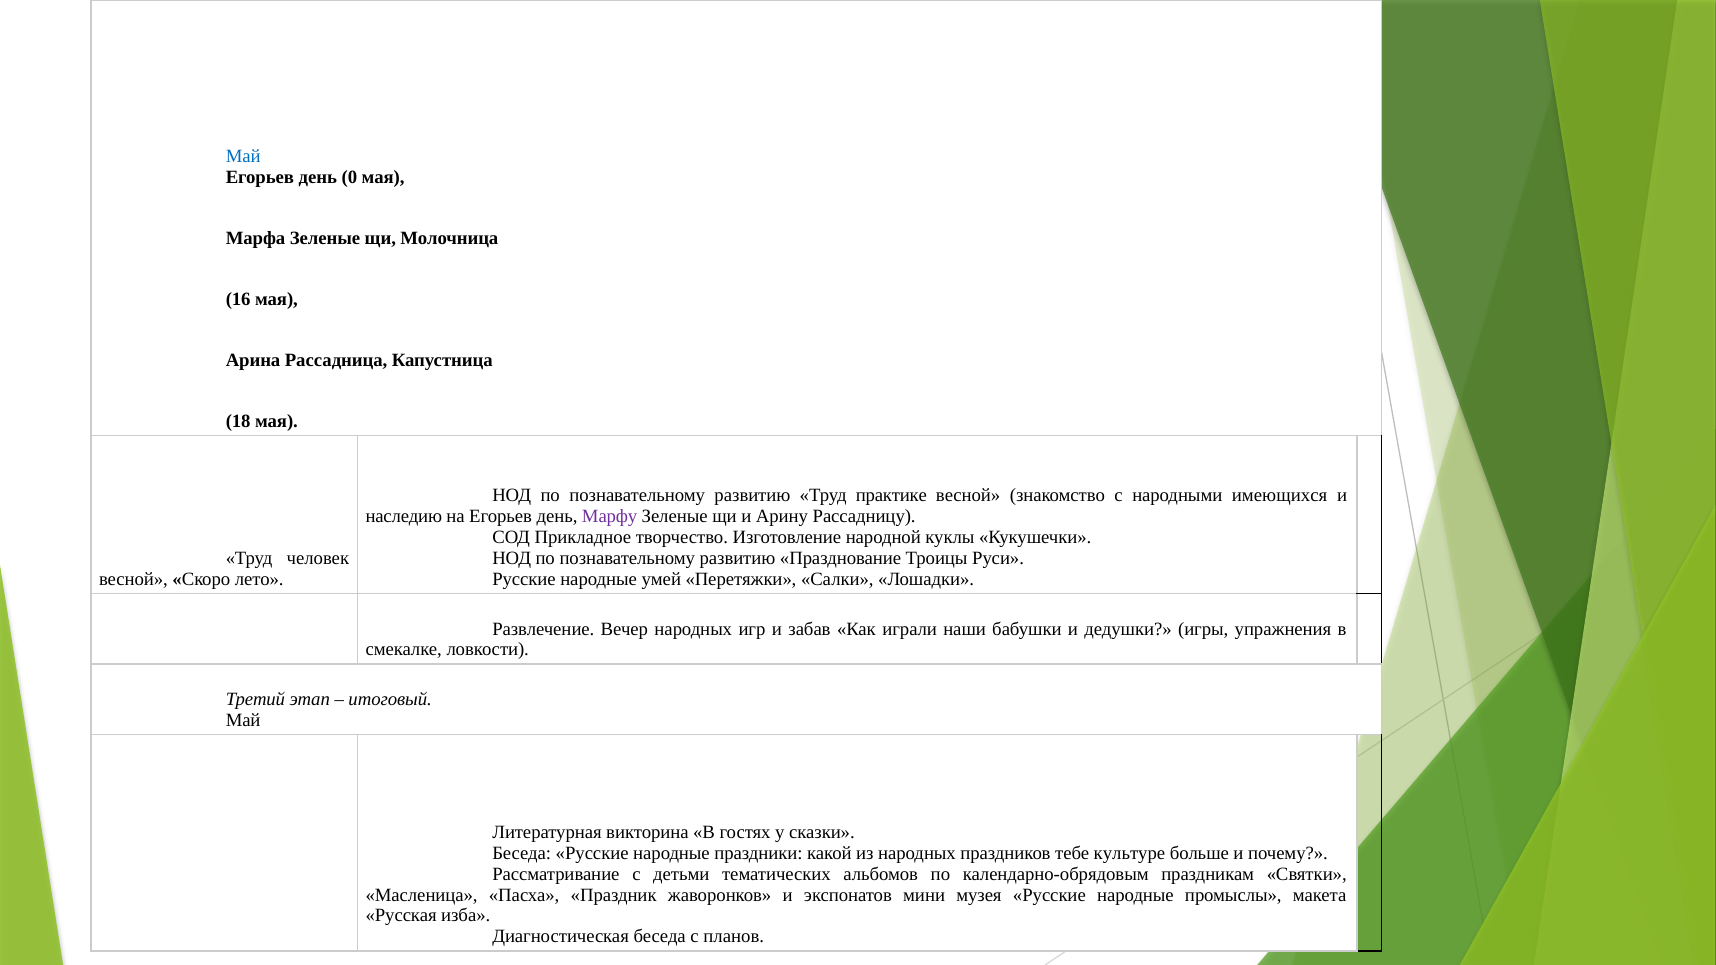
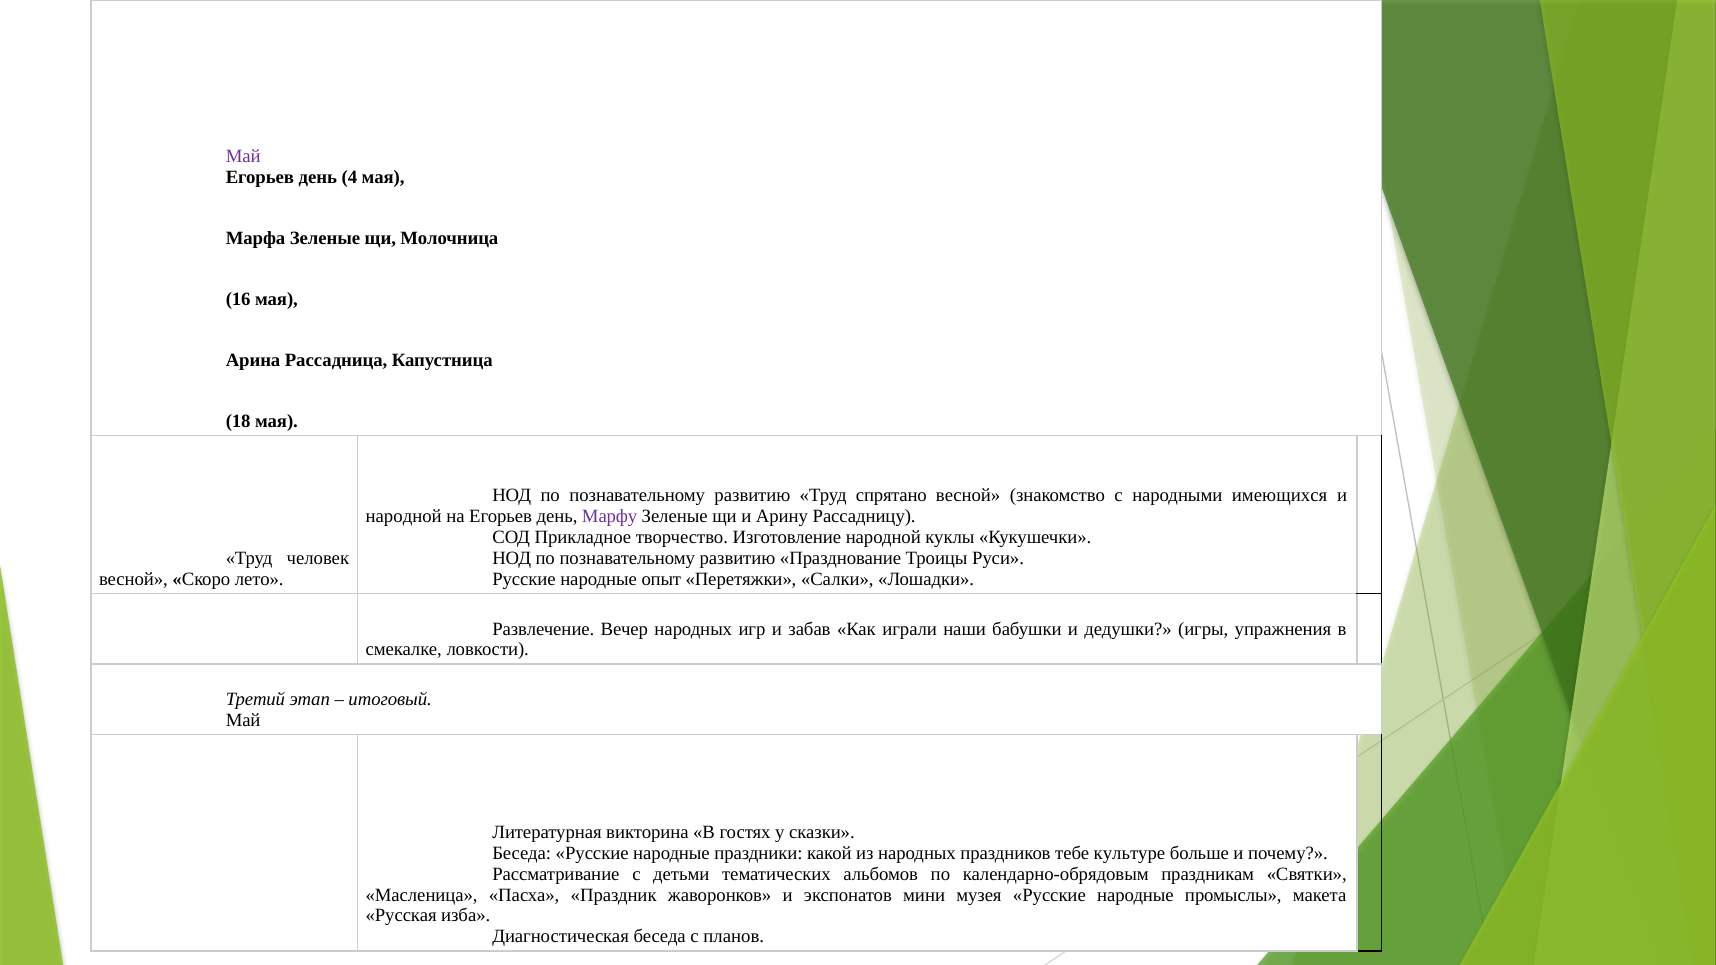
Май at (243, 156) colour: blue -> purple
0: 0 -> 4
практике: практике -> спрятано
наследию at (404, 517): наследию -> народной
умей: умей -> опыт
